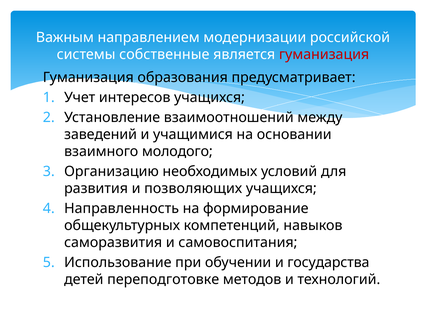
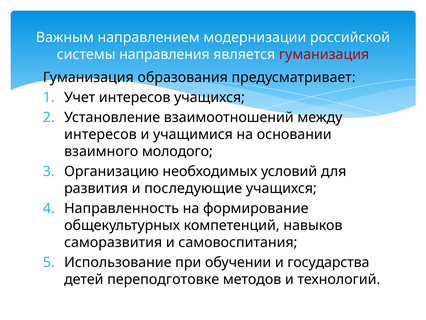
собственные: собственные -> направления
заведений at (101, 134): заведений -> интересов
позволяющих: позволяющих -> последующие
